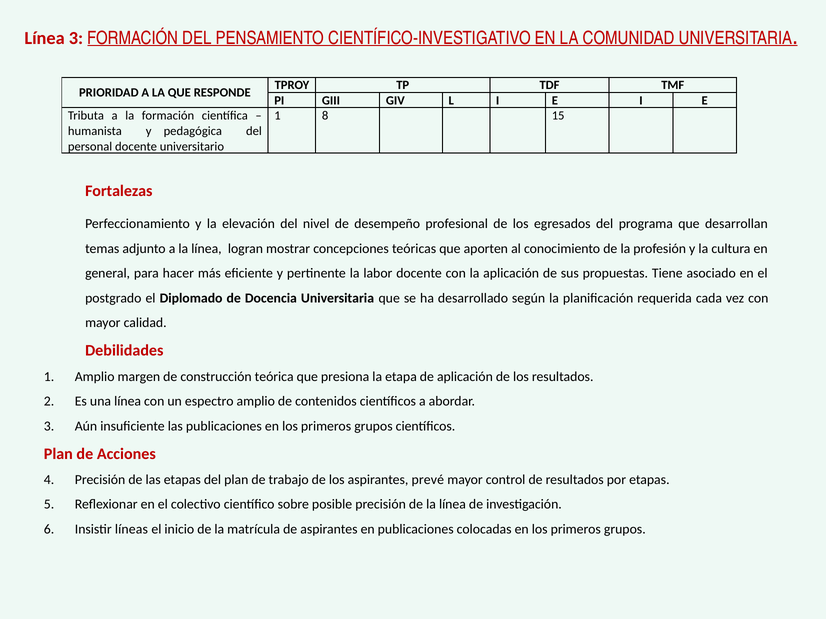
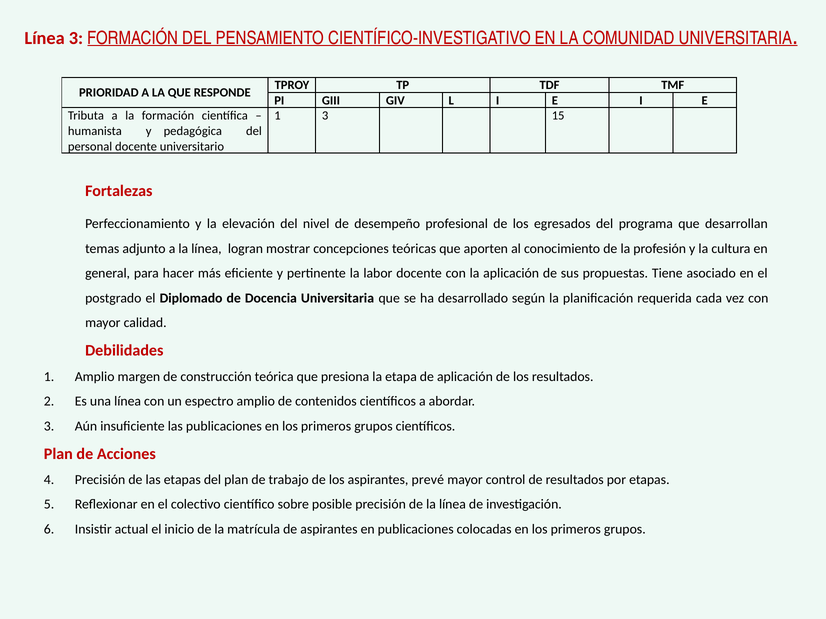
1 8: 8 -> 3
líneas: líneas -> actual
